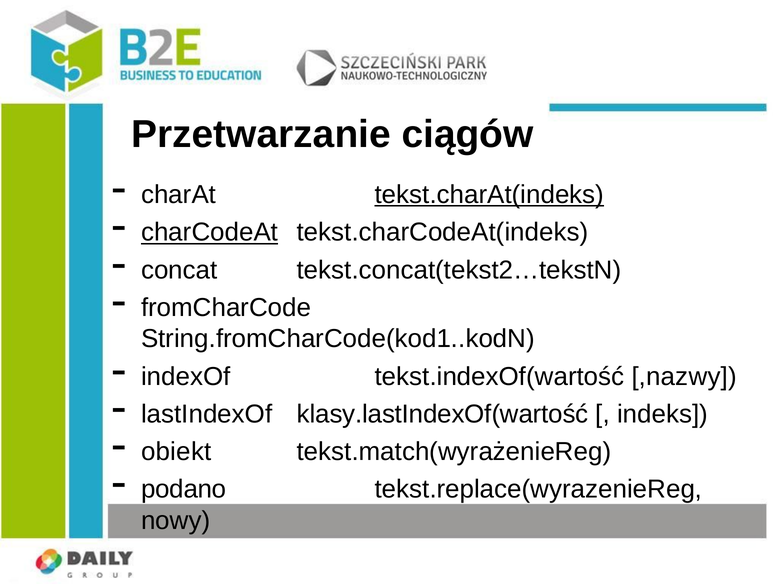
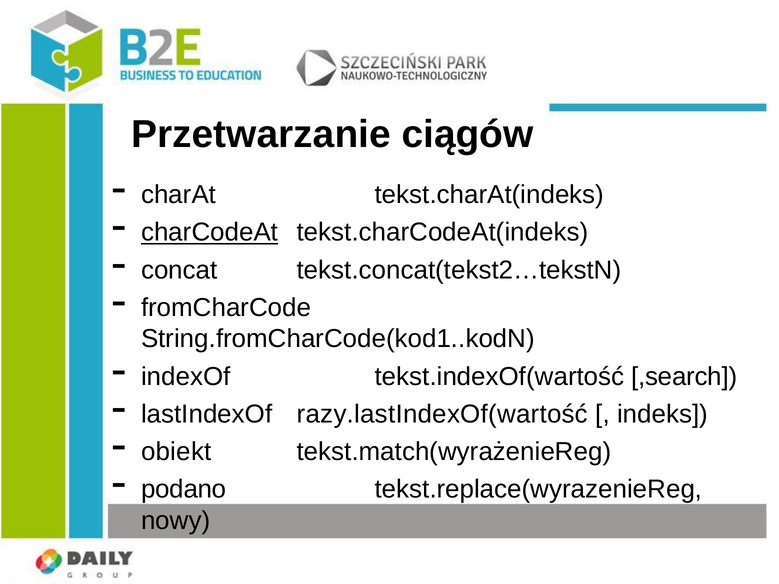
tekst.charAt(indeks underline: present -> none
,nazwy: ,nazwy -> ,search
klasy.lastIndexOf(wartość: klasy.lastIndexOf(wartość -> razy.lastIndexOf(wartość
